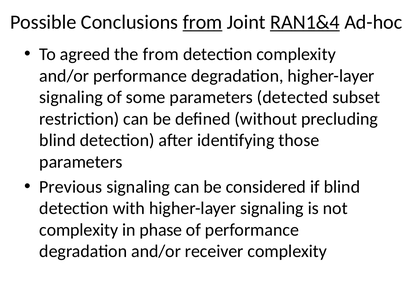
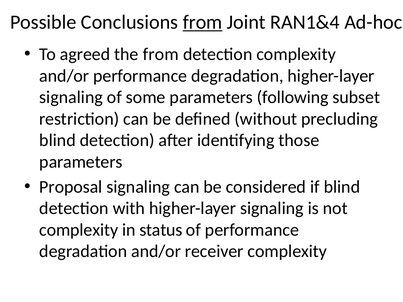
RAN1&4 underline: present -> none
detected: detected -> following
Previous: Previous -> Proposal
phase: phase -> status
